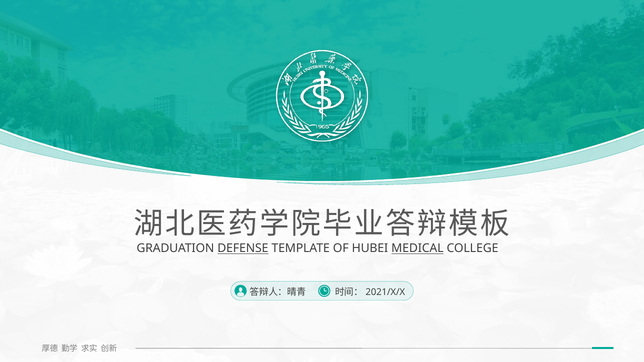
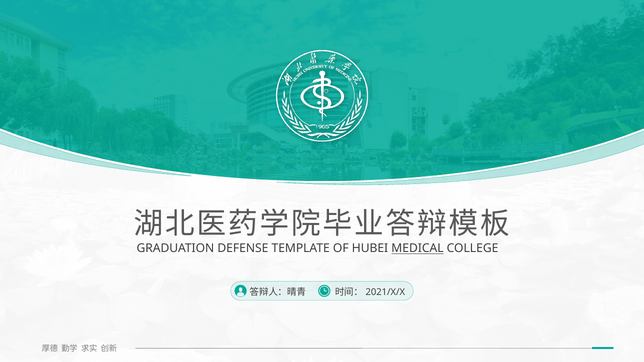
DEFENSE underline: present -> none
